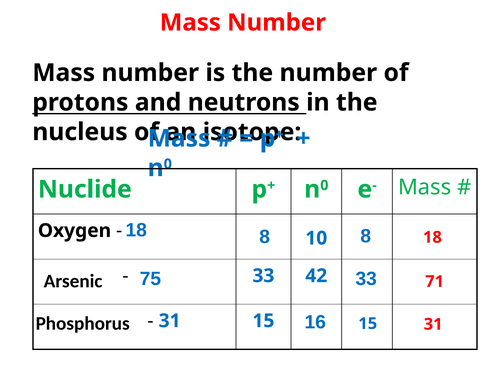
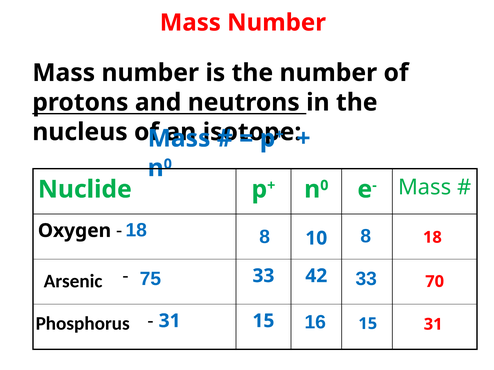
71: 71 -> 70
